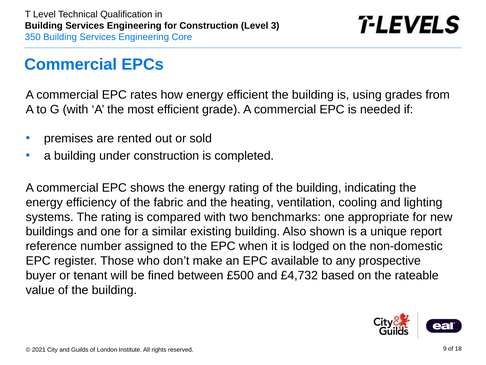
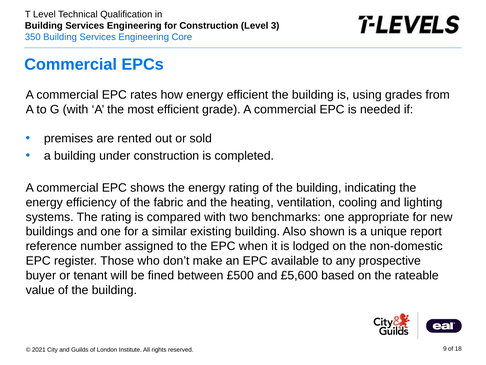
£4,732: £4,732 -> £5,600
